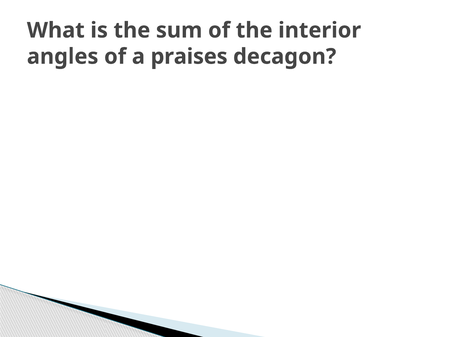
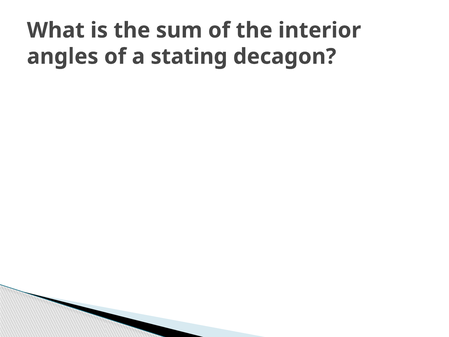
praises: praises -> stating
